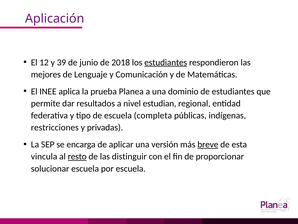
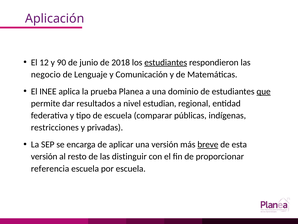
39: 39 -> 90
mejores: mejores -> negocio
que underline: none -> present
completa: completa -> comparar
vincula at (44, 156): vincula -> versión
resto underline: present -> none
solucionar: solucionar -> referencia
